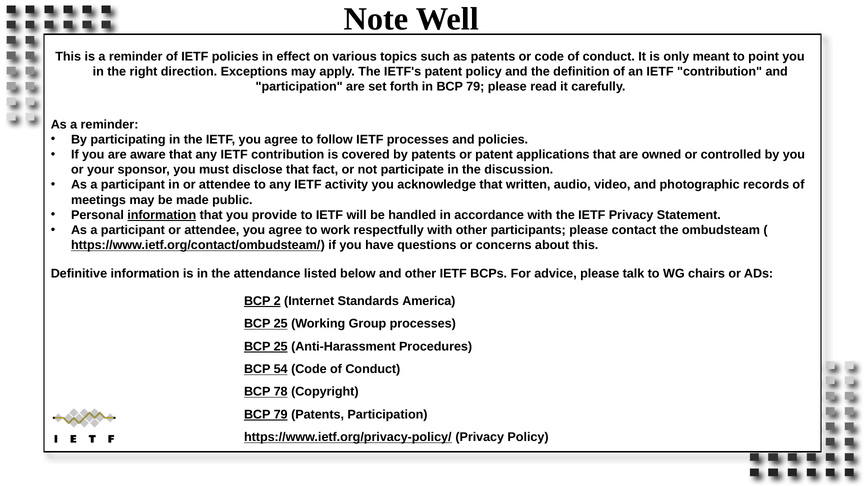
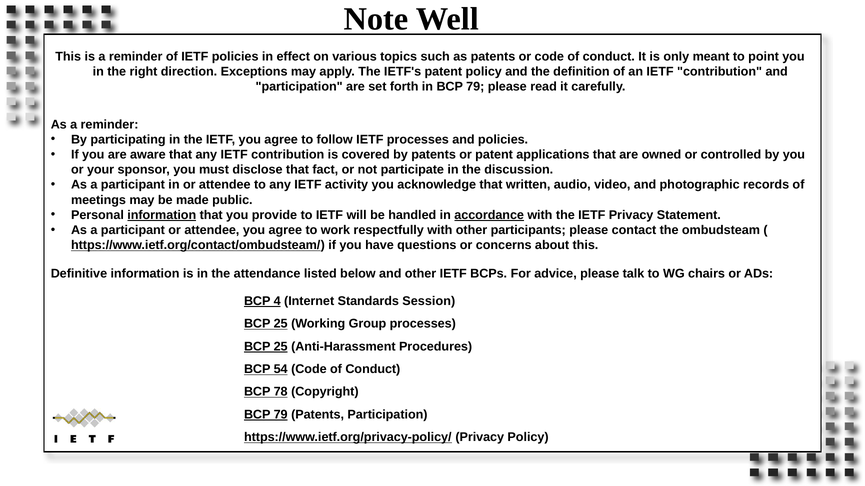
accordance underline: none -> present
2: 2 -> 4
America: America -> Session
